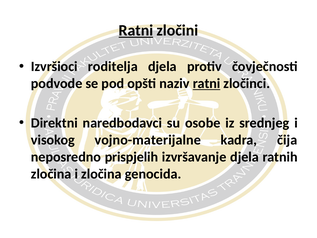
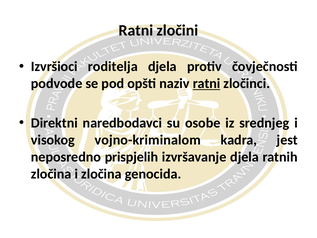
Ratni at (136, 30) underline: present -> none
vojno-materijalne: vojno-materijalne -> vojno-kriminalom
čija: čija -> jest
